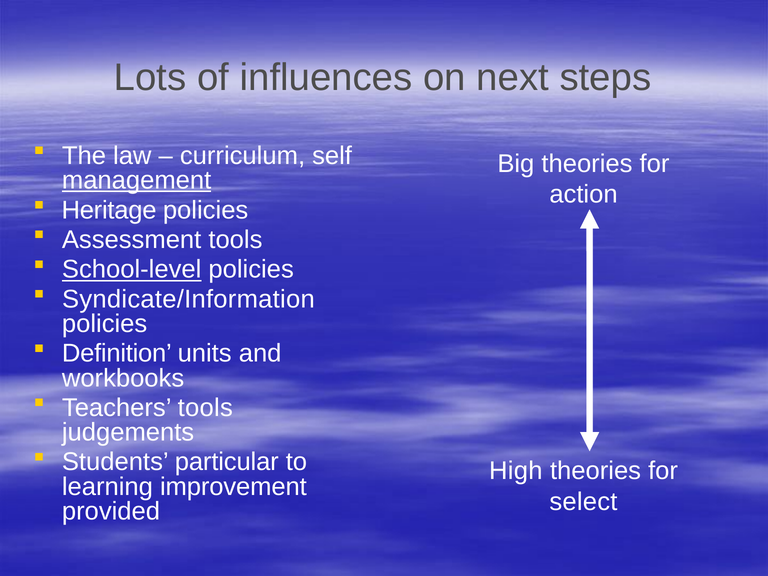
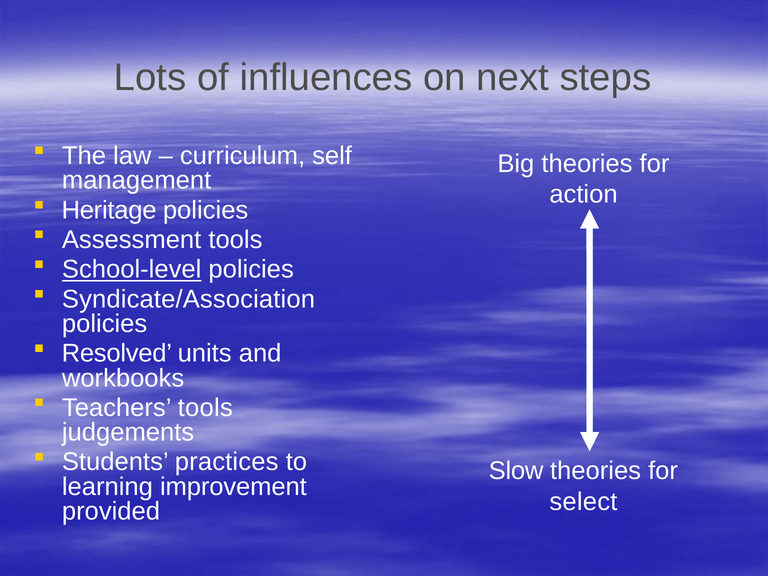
management underline: present -> none
Syndicate/Information: Syndicate/Information -> Syndicate/Association
Definition: Definition -> Resolved
particular: particular -> practices
High: High -> Slow
